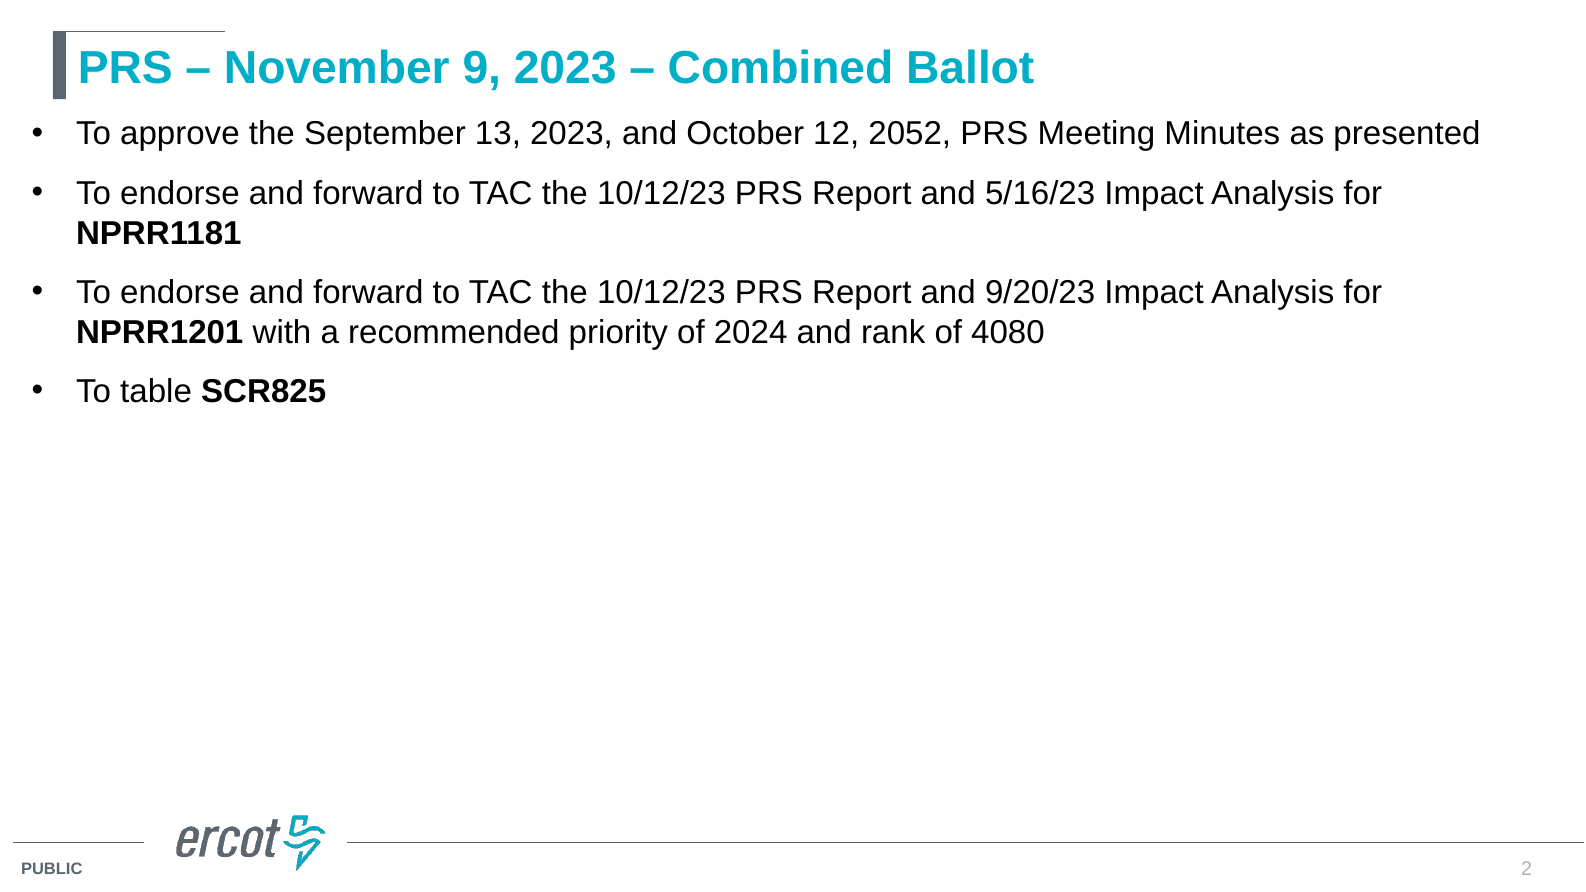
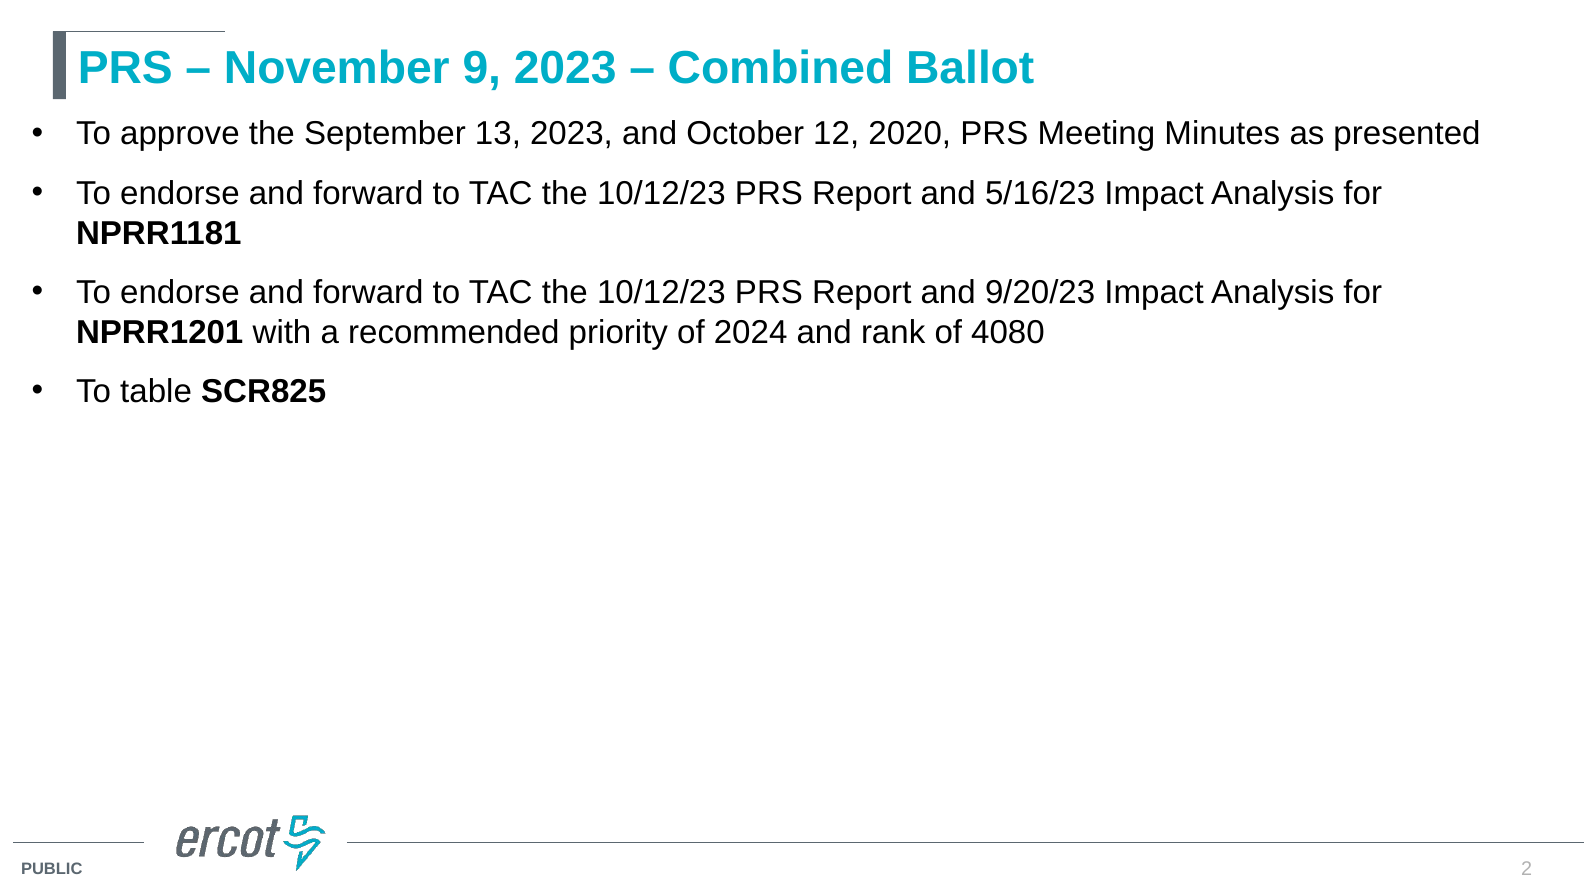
2052: 2052 -> 2020
